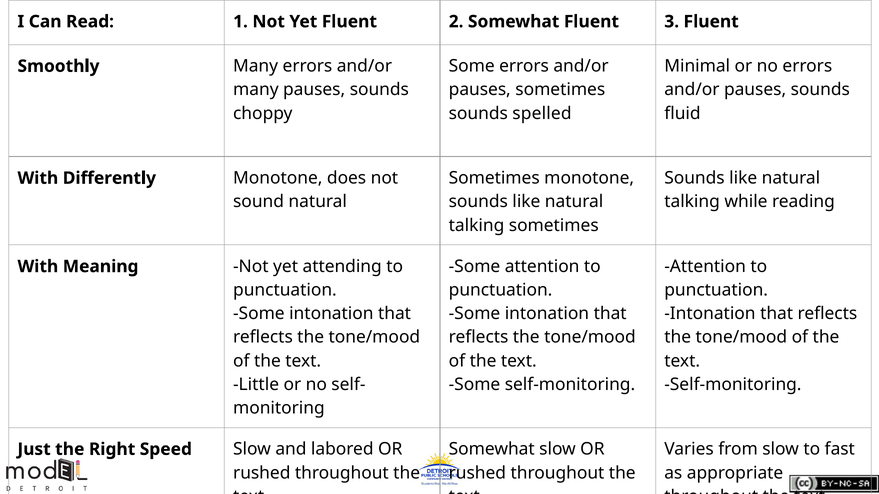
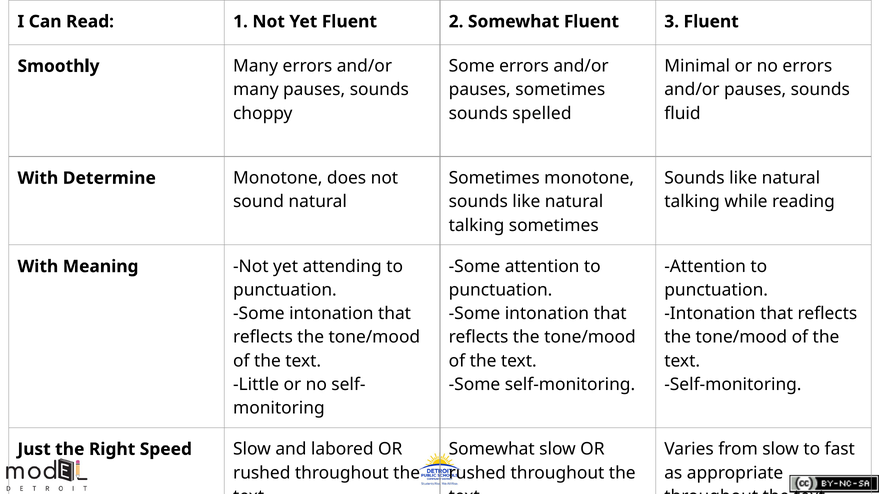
Differently: Differently -> Determine
